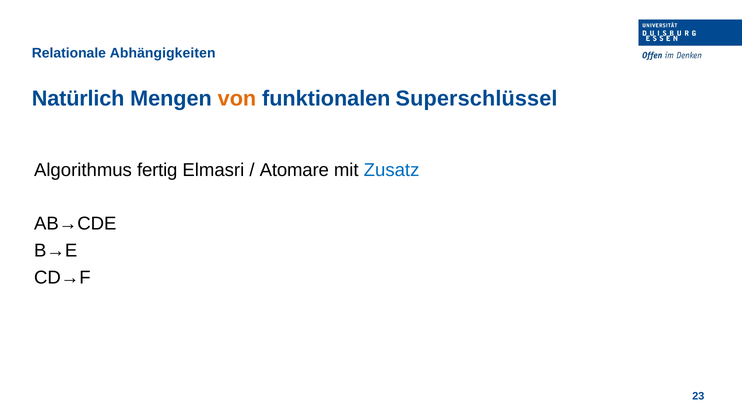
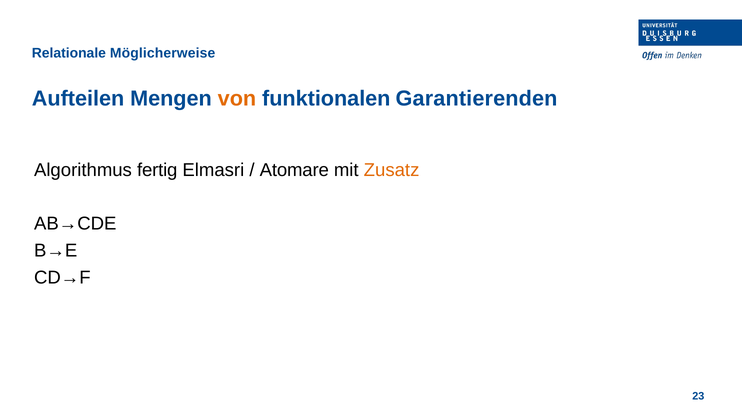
Abhängigkeiten: Abhängigkeiten -> Möglicherweise
Natürlich: Natürlich -> Aufteilen
Superschlüssel: Superschlüssel -> Garantierenden
Zusatz colour: blue -> orange
